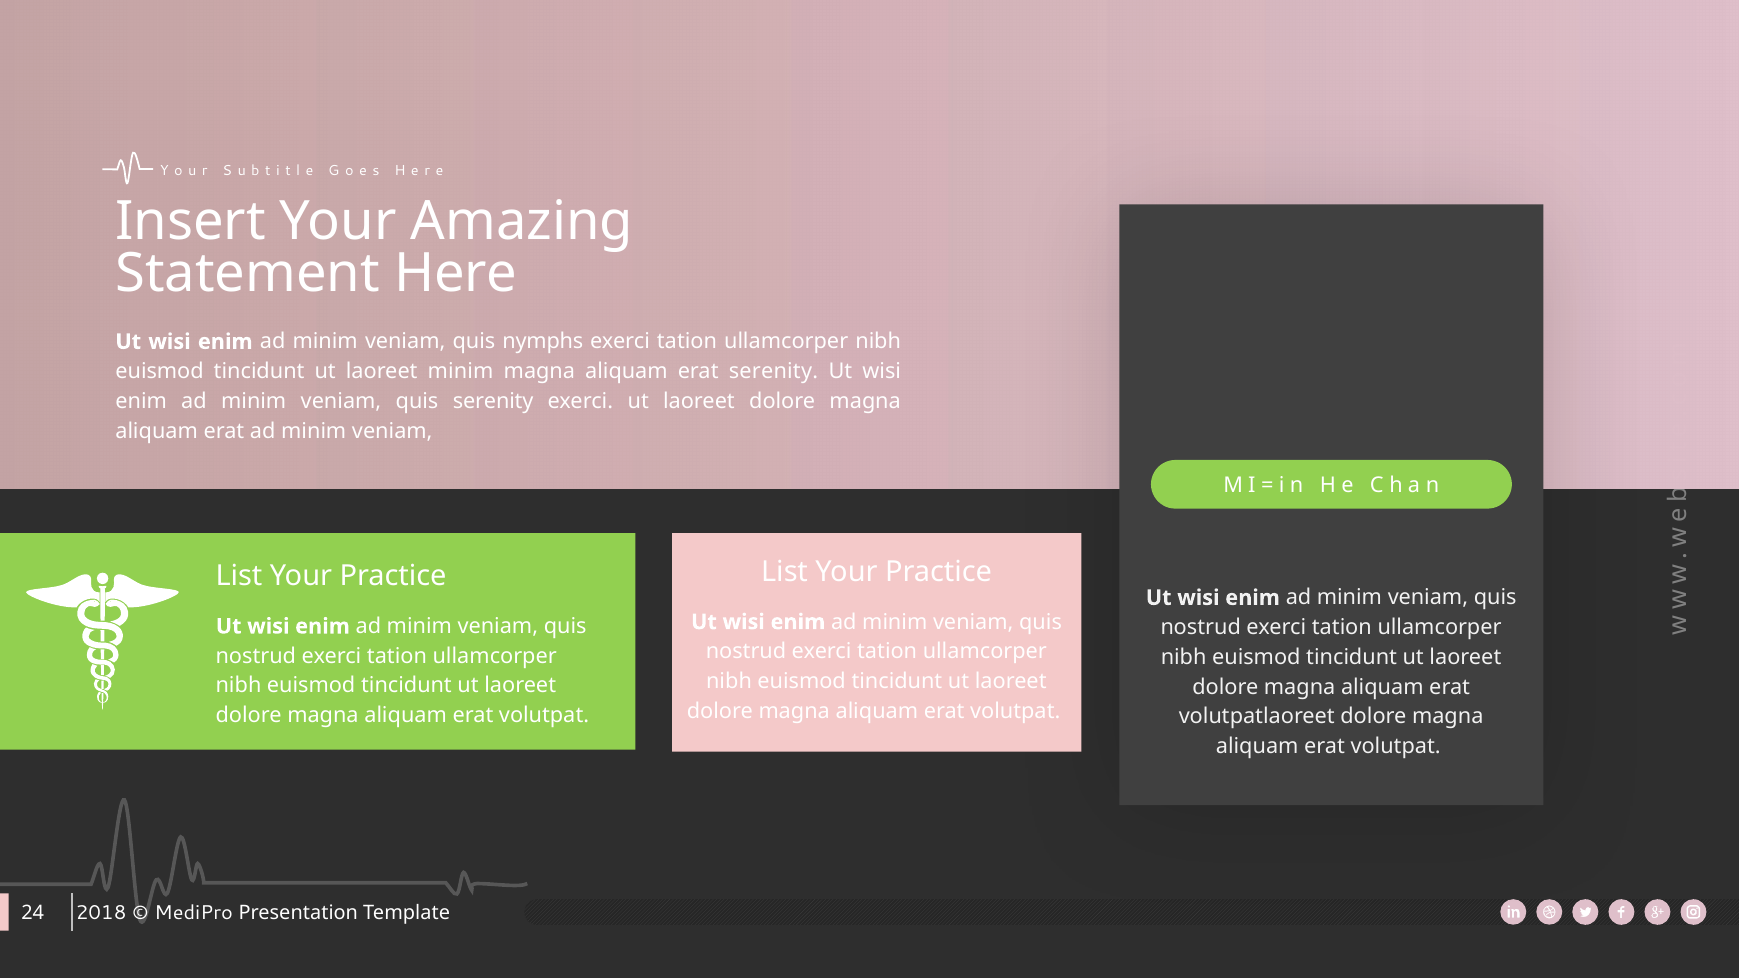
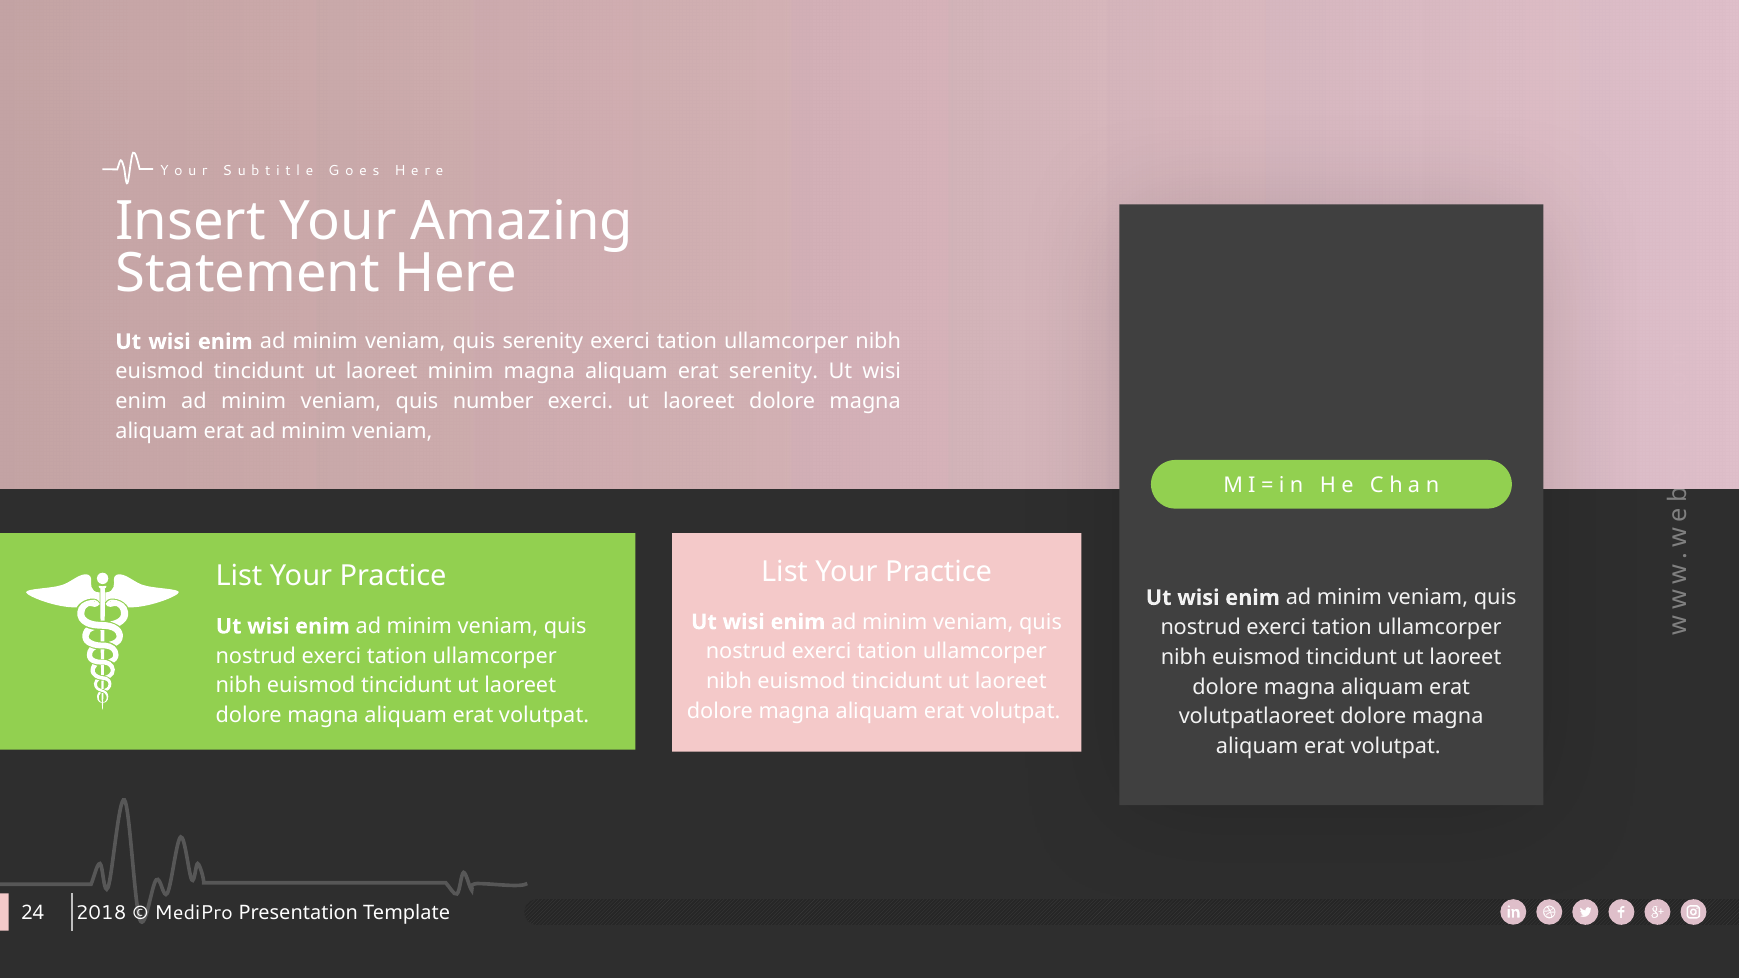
quis nymphs: nymphs -> serenity
quis serenity: serenity -> number
